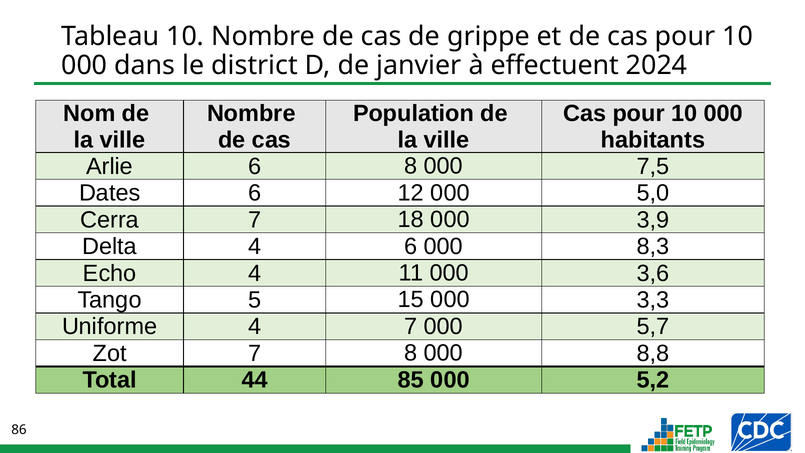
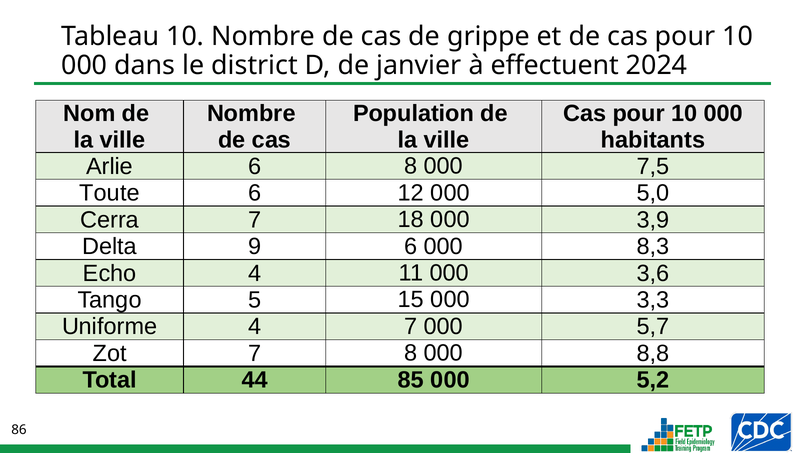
Dates: Dates -> Toute
Delta 4: 4 -> 9
